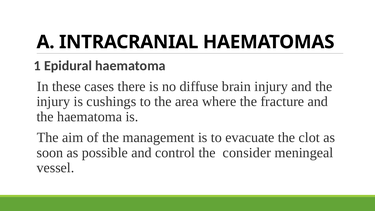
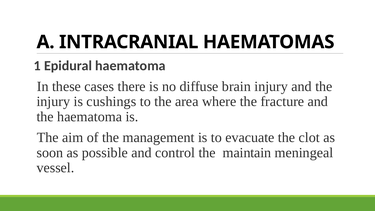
consider: consider -> maintain
